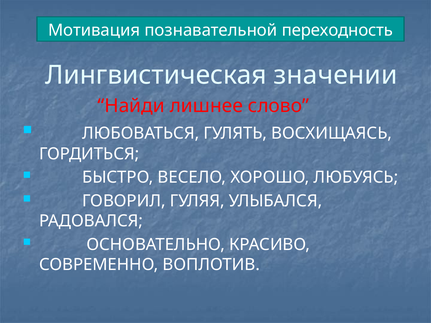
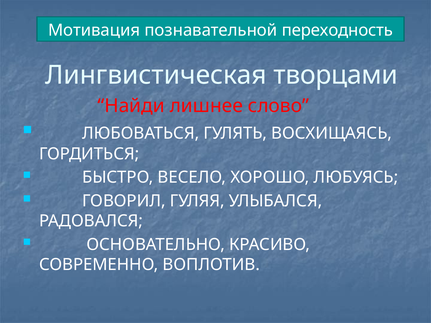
значении: значении -> творцами
